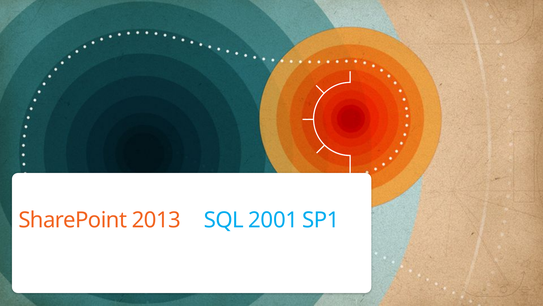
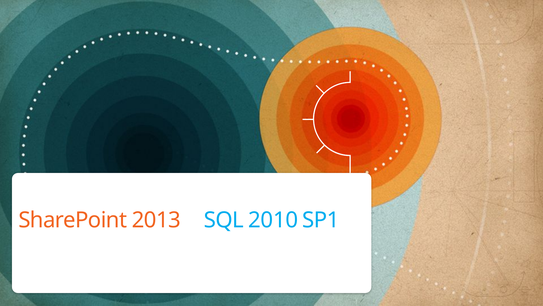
2001: 2001 -> 2010
